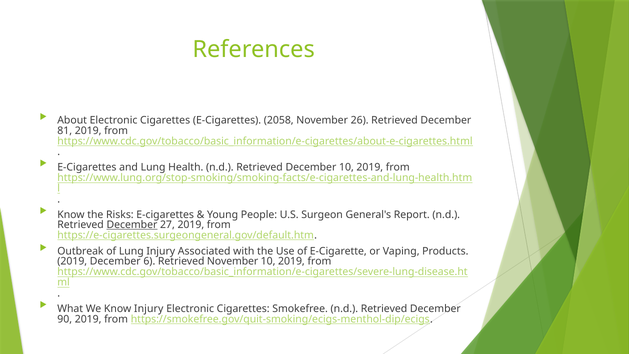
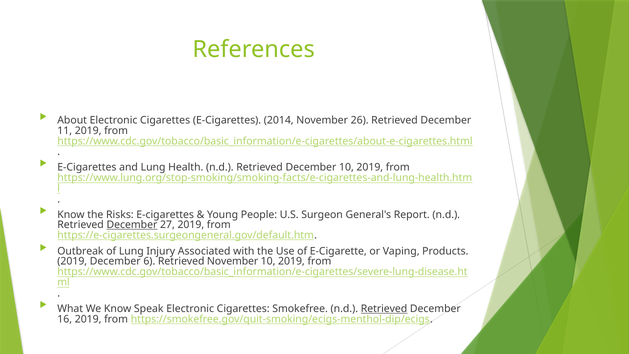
2058: 2058 -> 2014
81: 81 -> 11
Know Injury: Injury -> Speak
Retrieved at (384, 309) underline: none -> present
90: 90 -> 16
